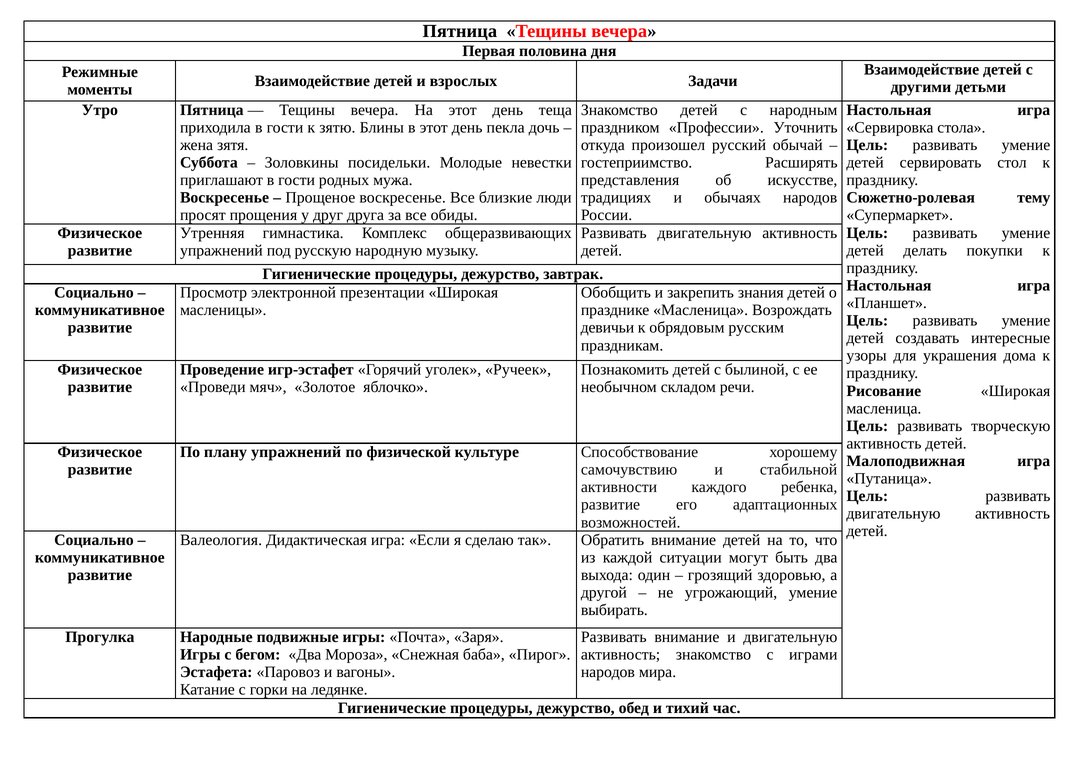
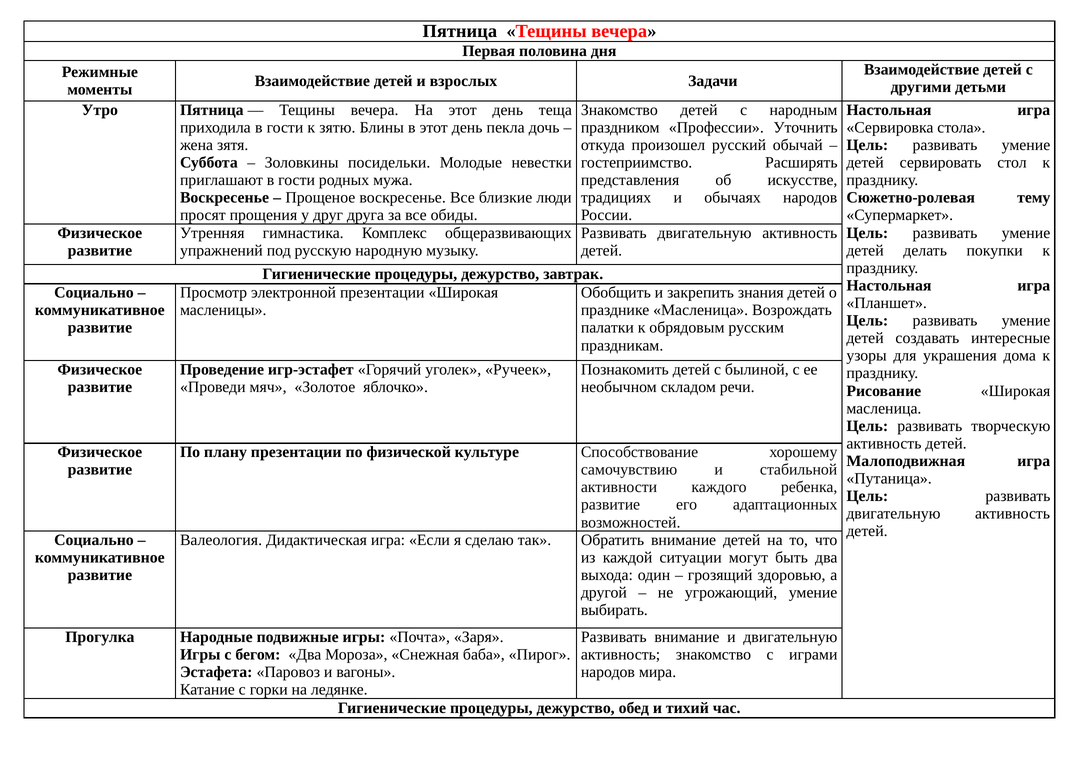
девичьи: девичьи -> палатки
плану упражнений: упражнений -> презентации
